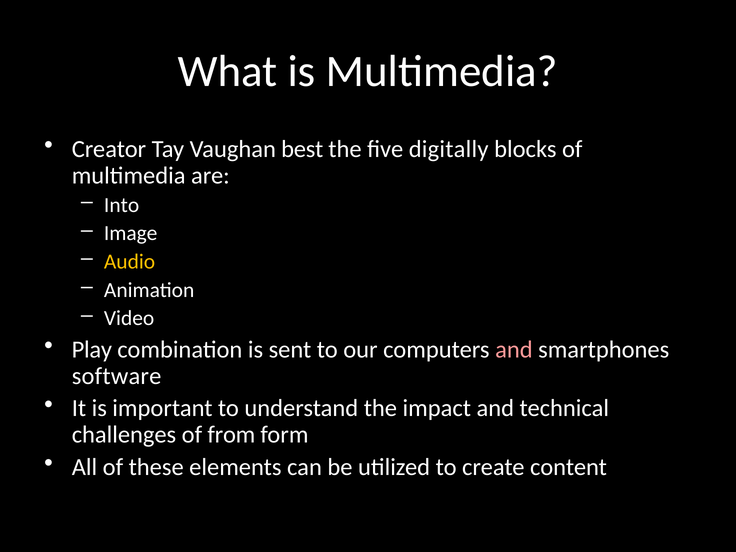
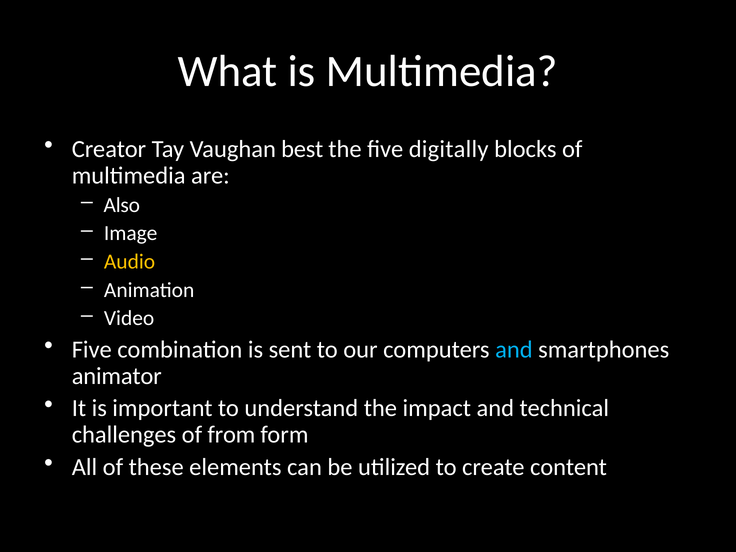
Into: Into -> Also
Play at (92, 349): Play -> Five
and at (514, 349) colour: pink -> light blue
software: software -> animator
